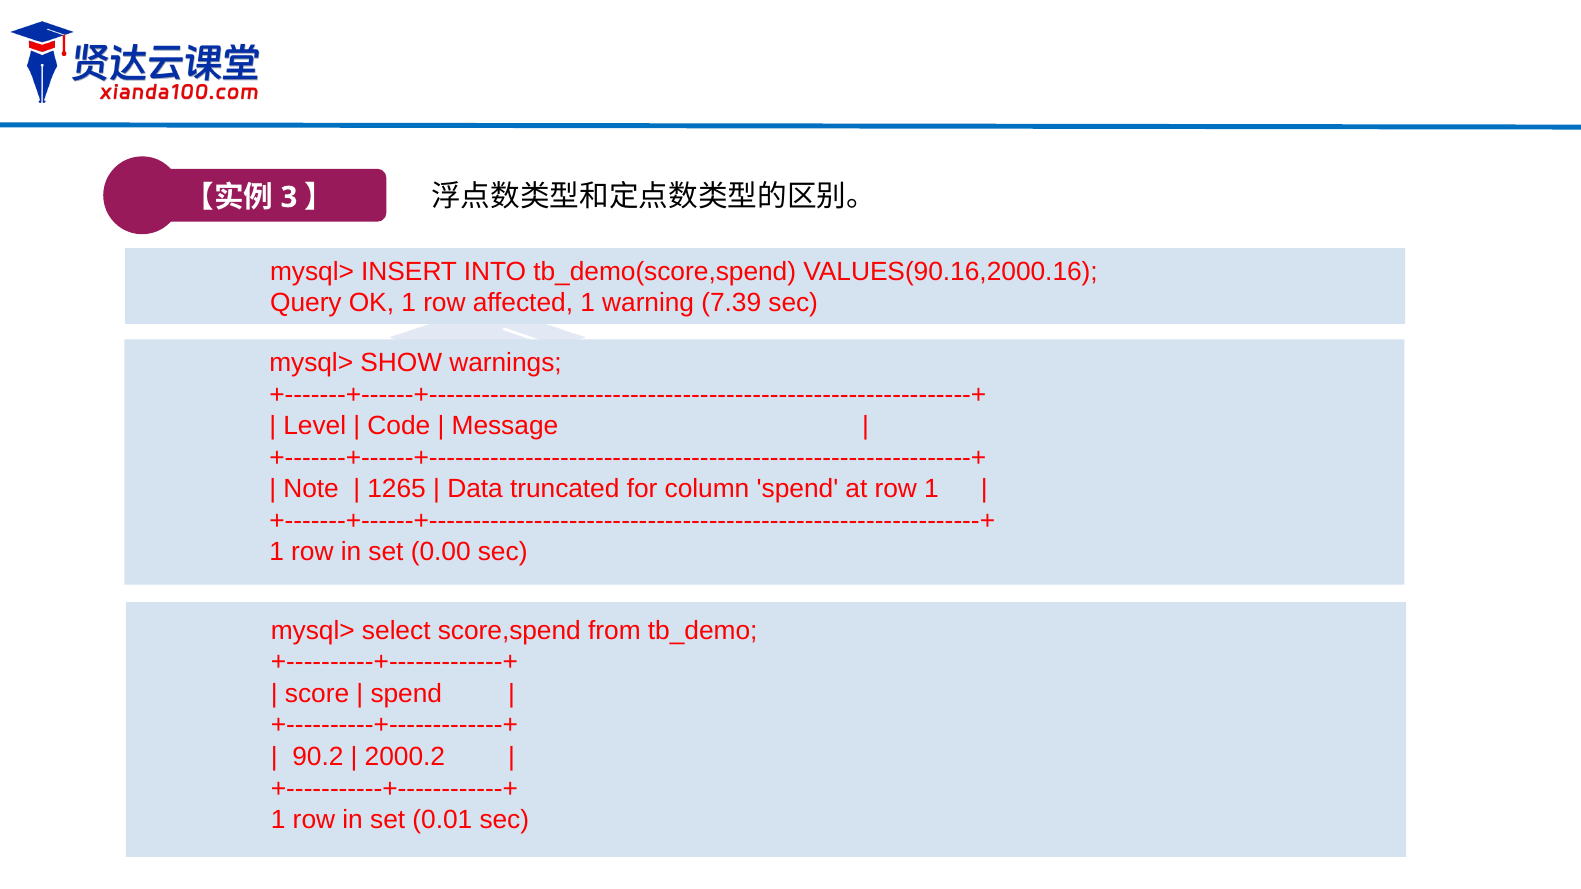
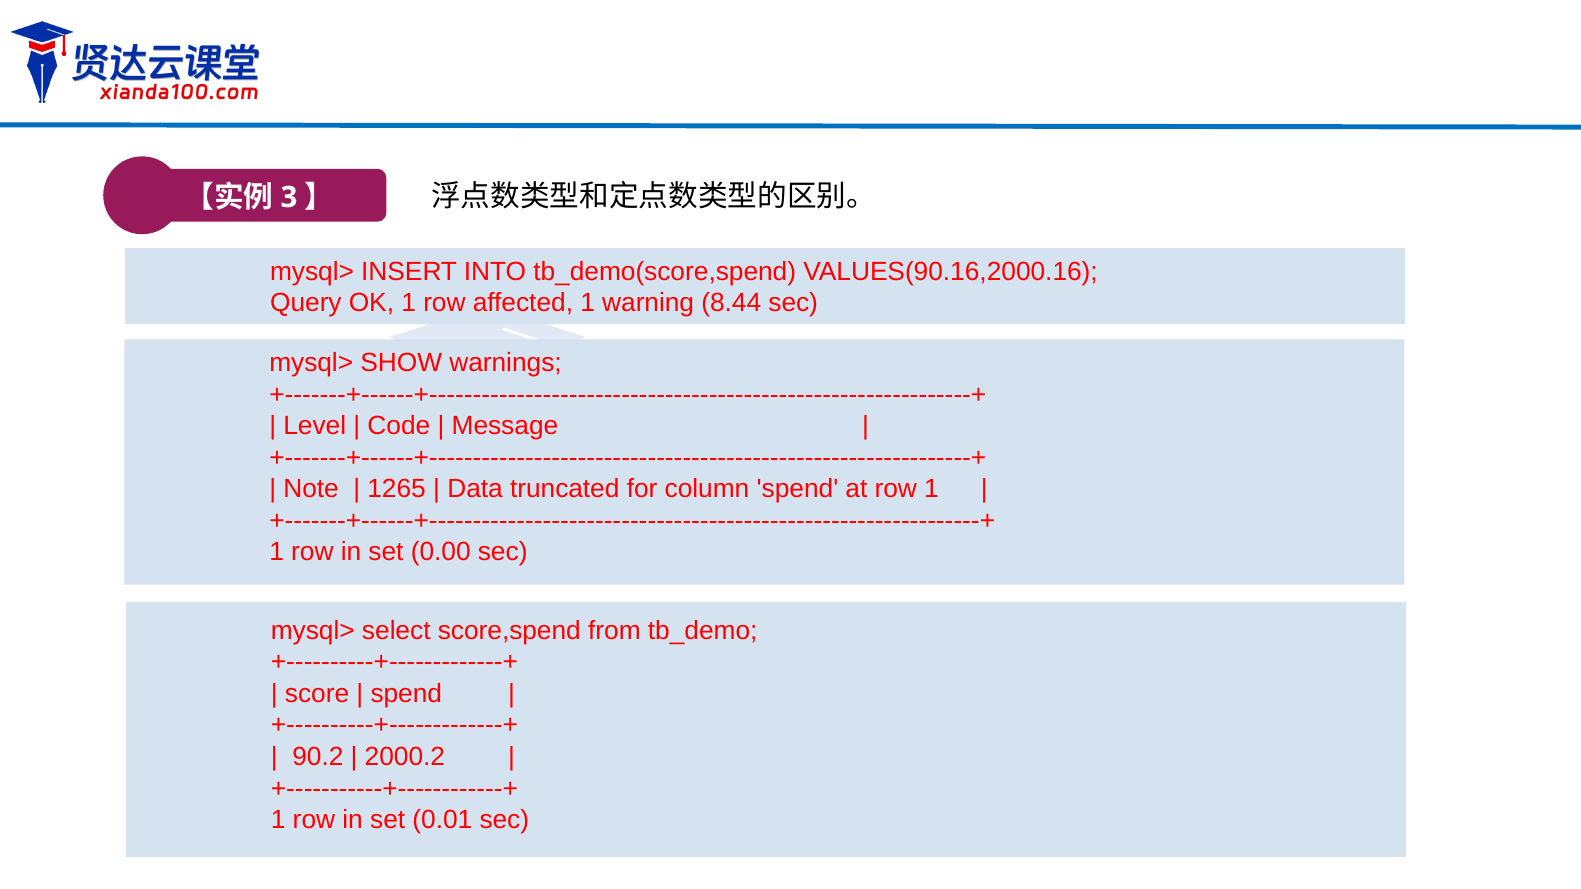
7.39: 7.39 -> 8.44
